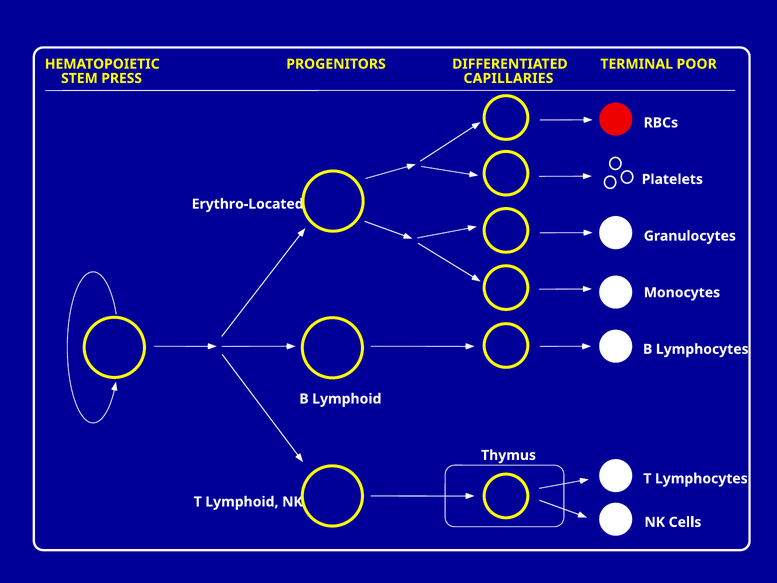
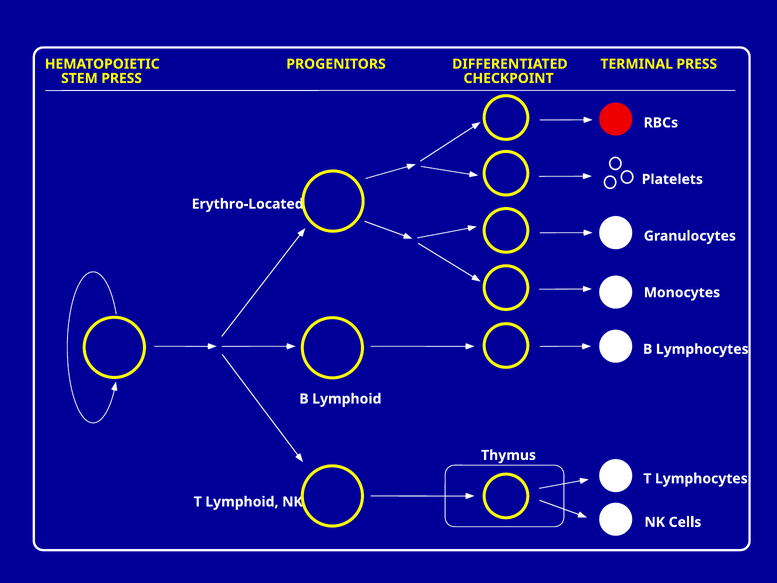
TERMINAL POOR: POOR -> PRESS
CAPILLARIES: CAPILLARIES -> CHECKPOINT
